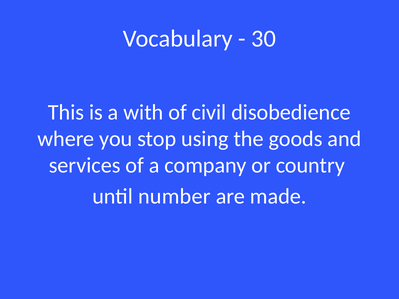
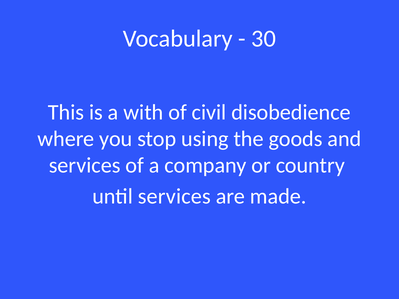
until number: number -> services
